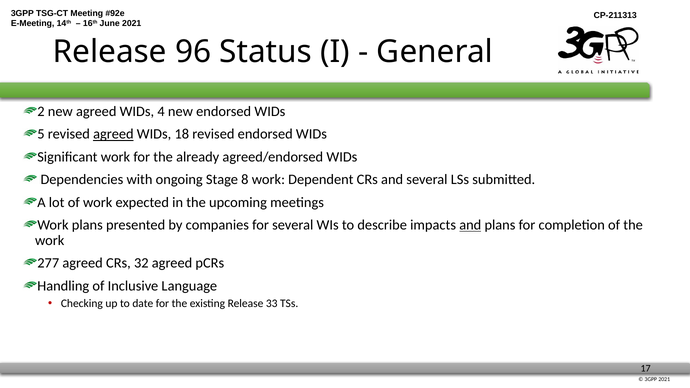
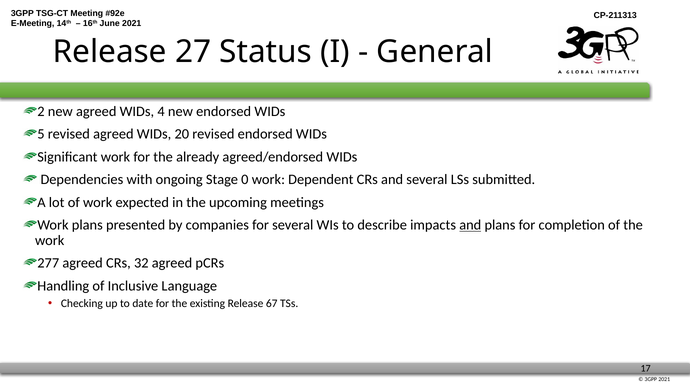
96: 96 -> 27
agreed at (113, 134) underline: present -> none
18: 18 -> 20
8: 8 -> 0
33: 33 -> 67
